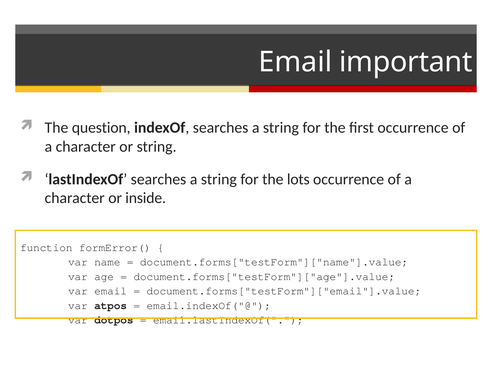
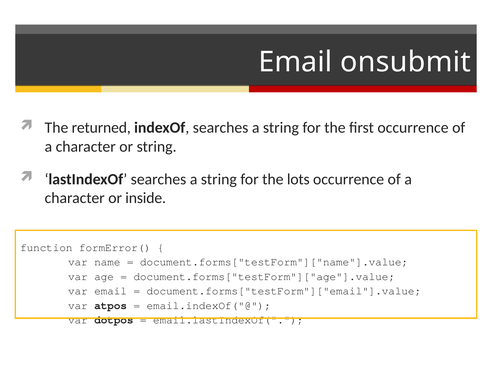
important: important -> onsubmit
question: question -> returned
